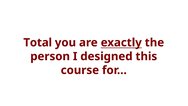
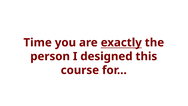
Total: Total -> Time
